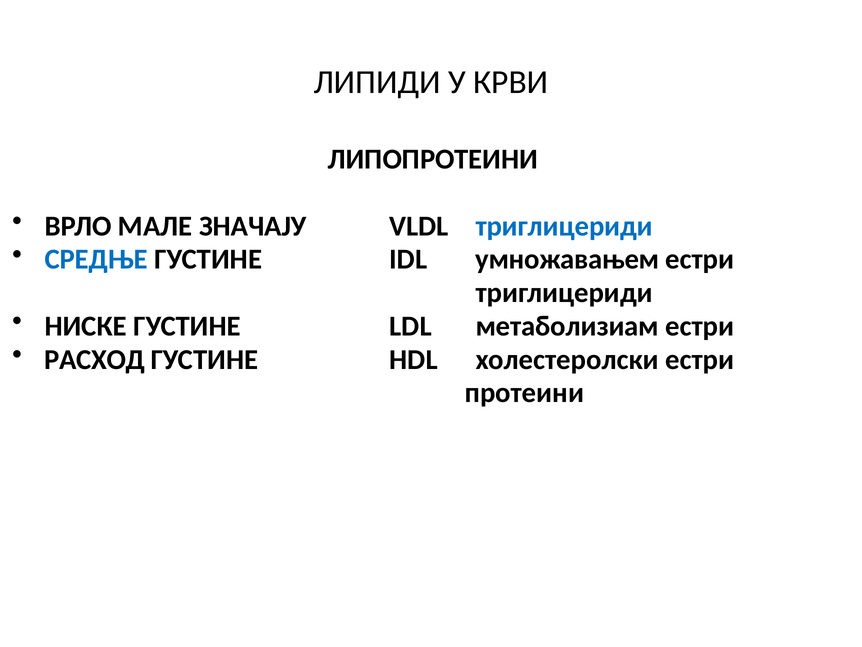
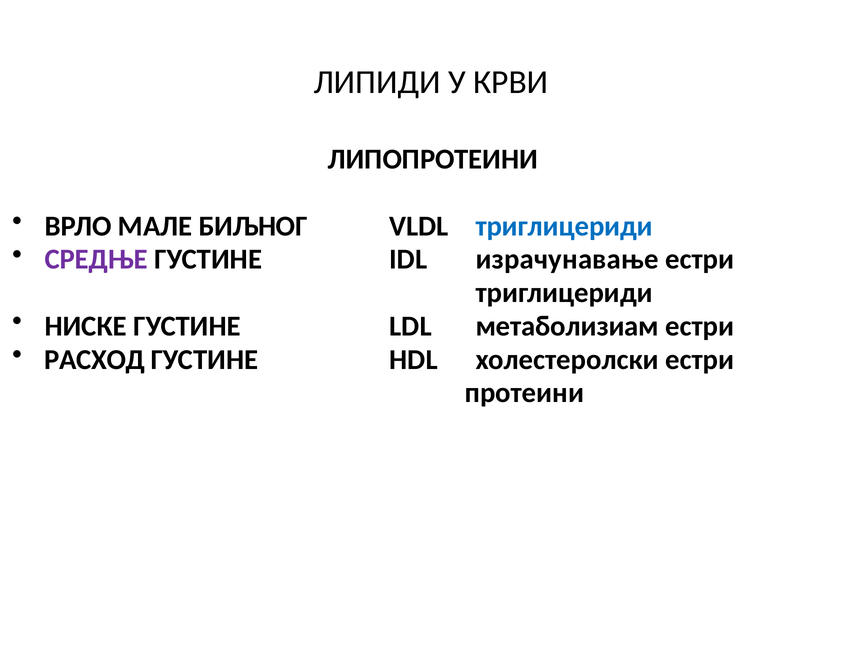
ЗНАЧАЈУ: ЗНАЧАЈУ -> БИЉНОГ
СРЕДЊЕ colour: blue -> purple
умножавањем: умножавањем -> израчунавање
